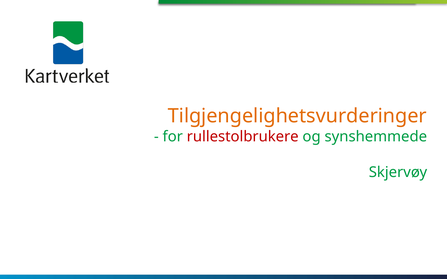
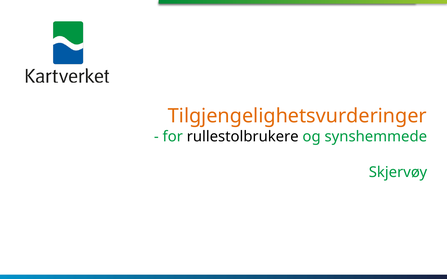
rullestolbrukere colour: red -> black
